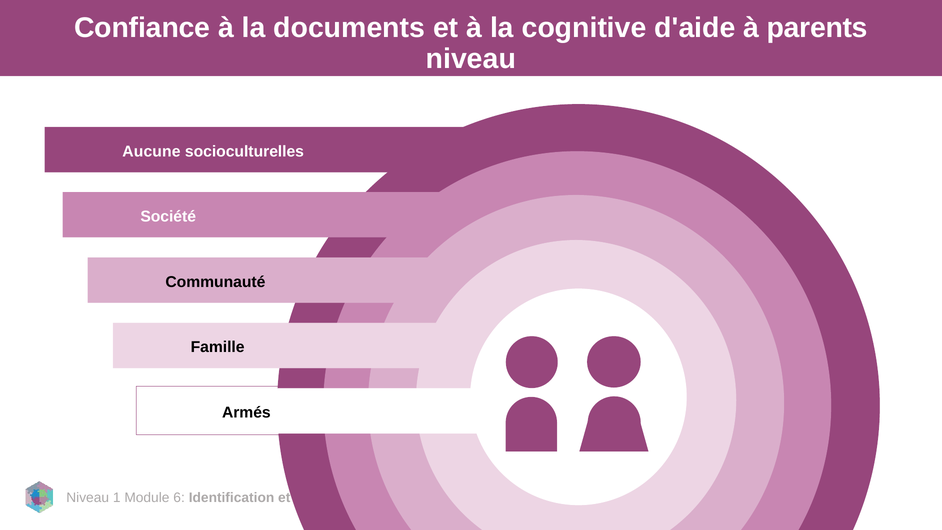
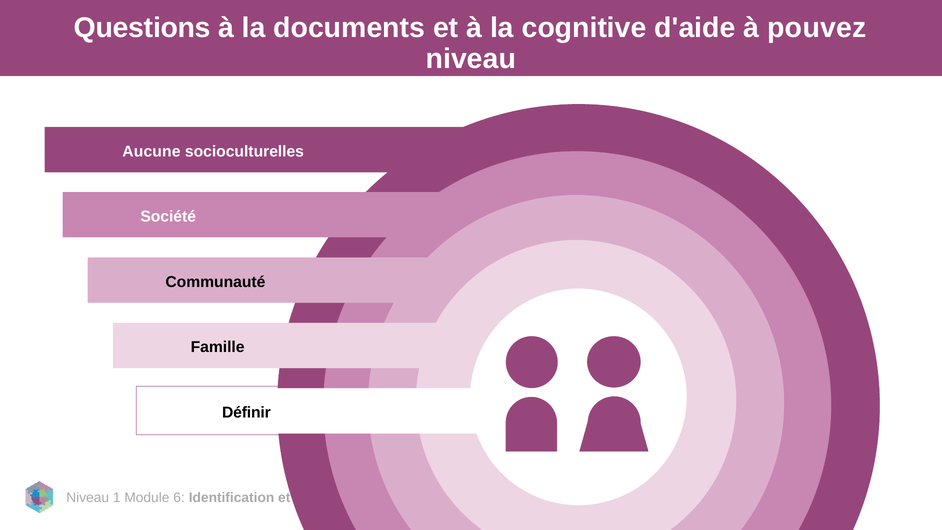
Confiance: Confiance -> Questions
parents: parents -> pouvez
Armés: Armés -> Définir
